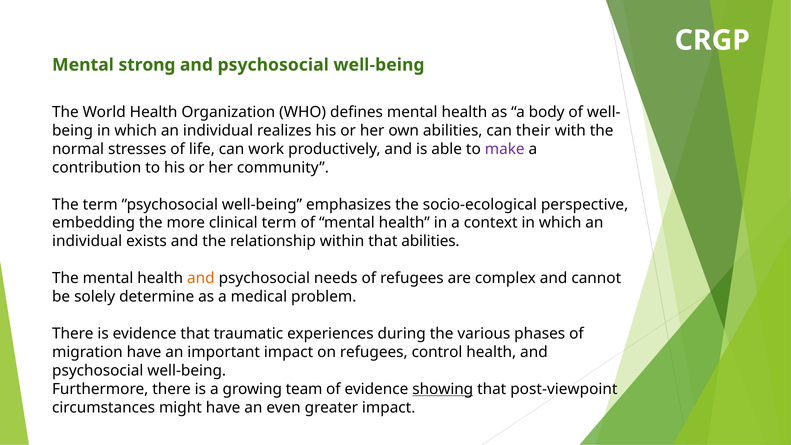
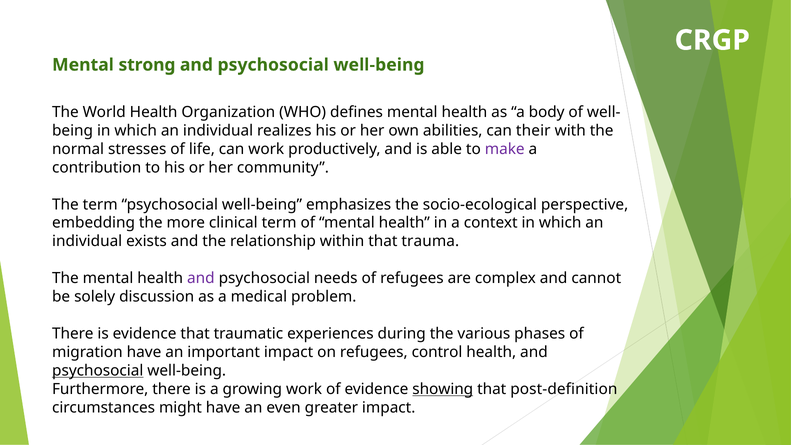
that abilities: abilities -> trauma
and at (201, 278) colour: orange -> purple
determine: determine -> discussion
psychosocial at (98, 371) underline: none -> present
growing team: team -> work
post-viewpoint: post-viewpoint -> post-definition
